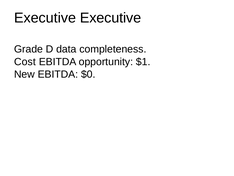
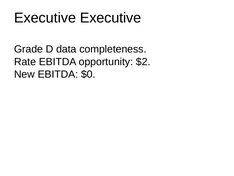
Cost: Cost -> Rate
$1: $1 -> $2
